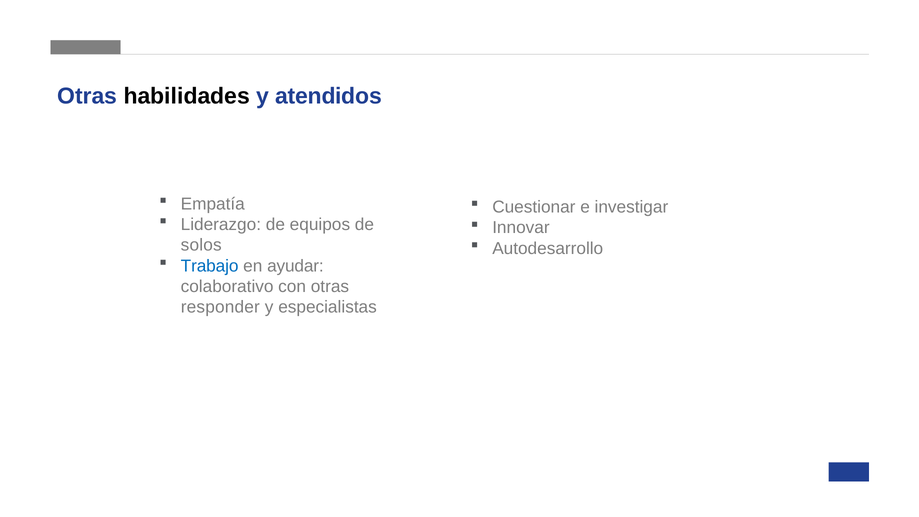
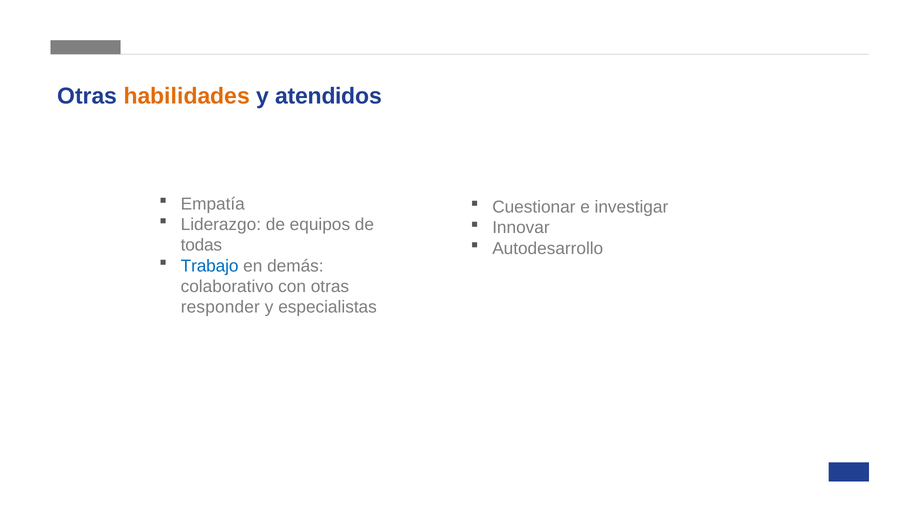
habilidades colour: black -> orange
solos: solos -> todas
ayudar: ayudar -> demás
